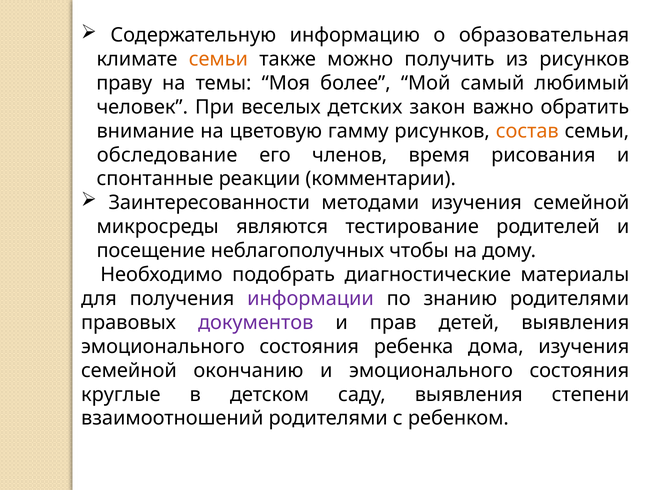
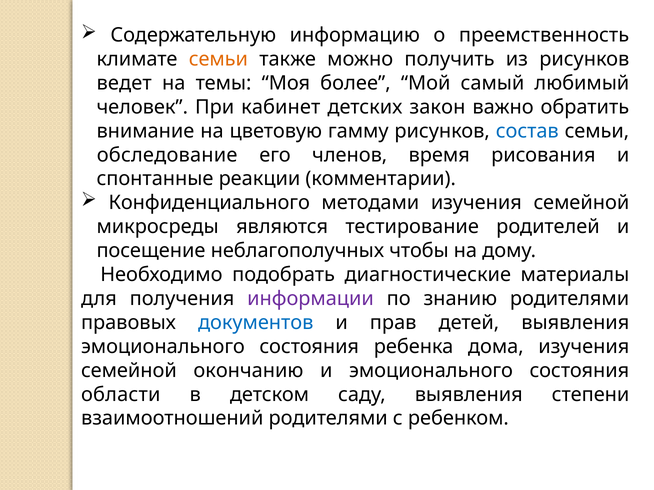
образовательная: образовательная -> преемственность
праву: праву -> ведет
веселых: веселых -> кабинет
состав colour: orange -> blue
Заинтересованности: Заинтересованности -> Конфиденциального
документов colour: purple -> blue
круглые: круглые -> области
